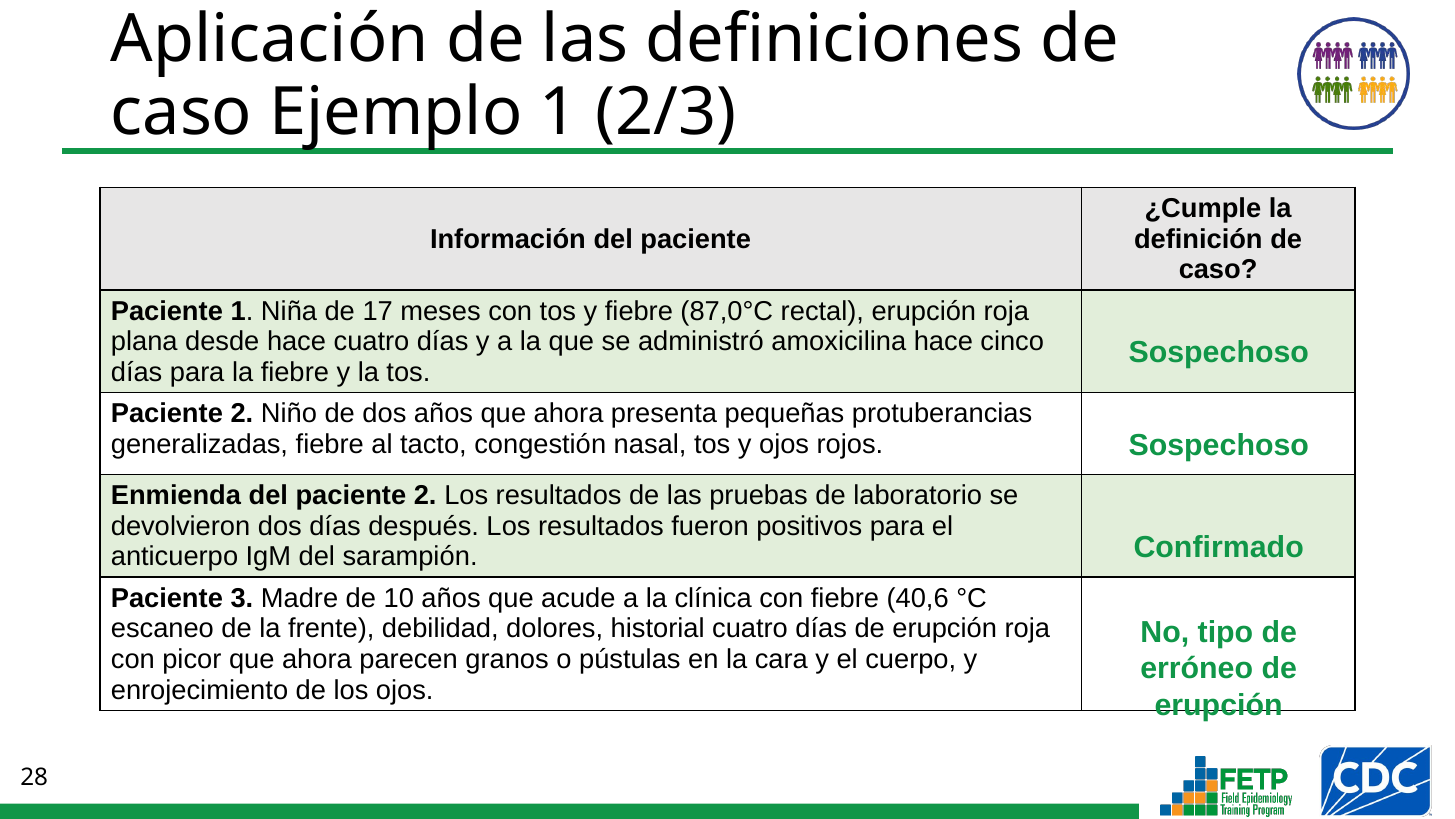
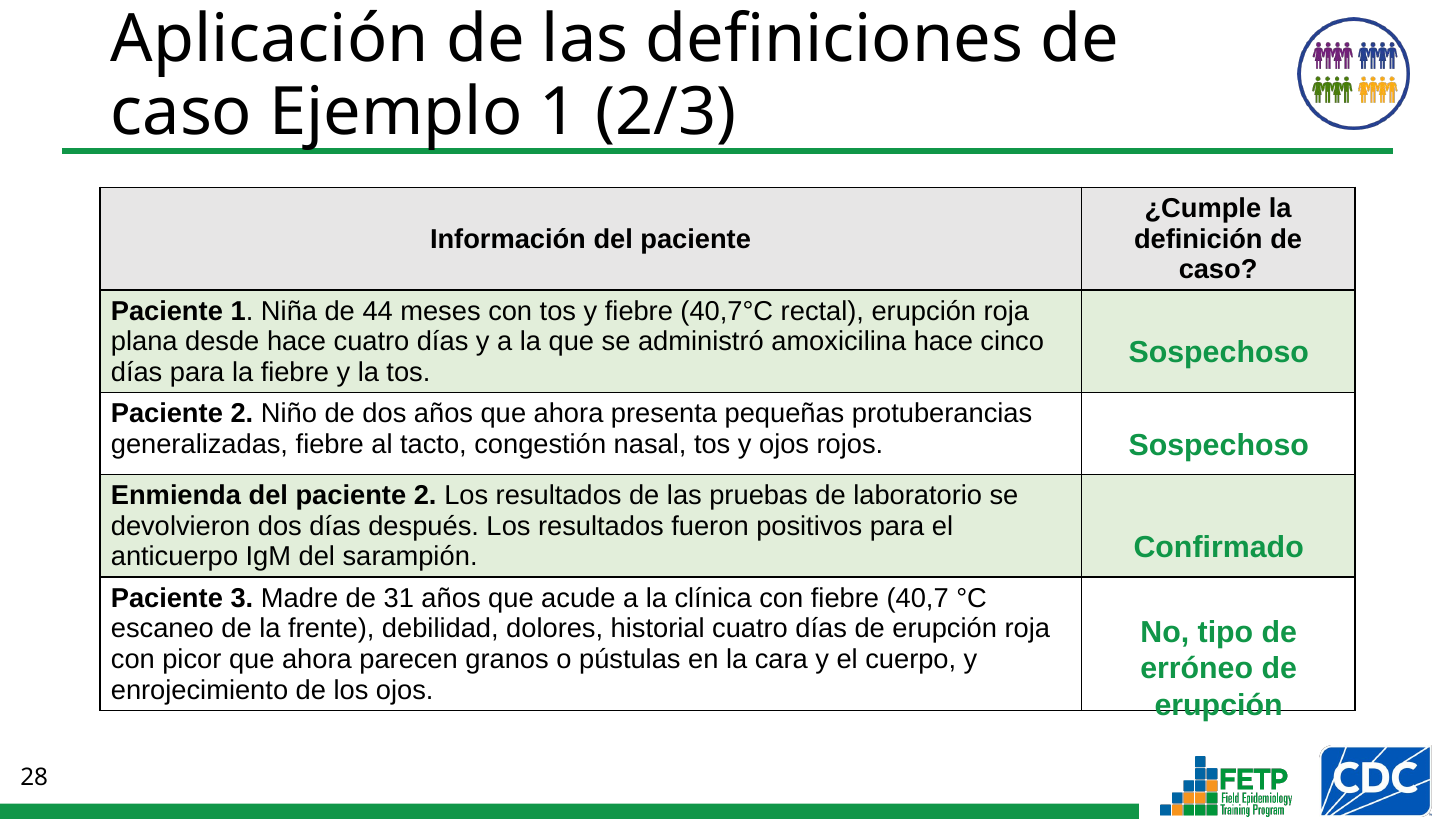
17: 17 -> 44
87,0°C: 87,0°C -> 40,7°C
10: 10 -> 31
40,6: 40,6 -> 40,7
